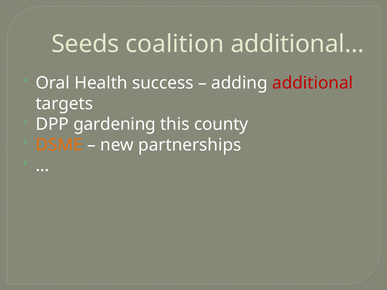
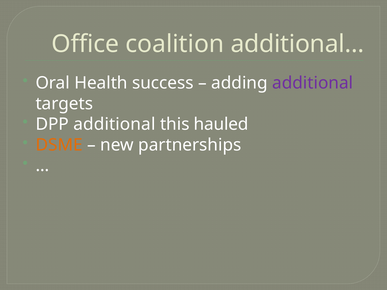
Seeds: Seeds -> Office
additional at (313, 83) colour: red -> purple
DPP gardening: gardening -> additional
county: county -> hauled
